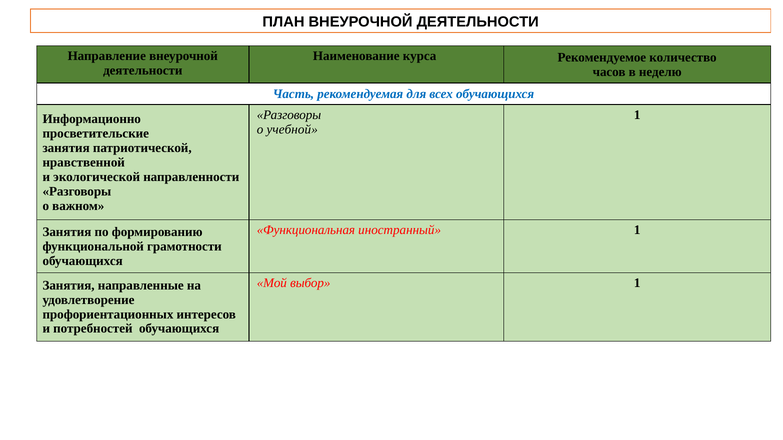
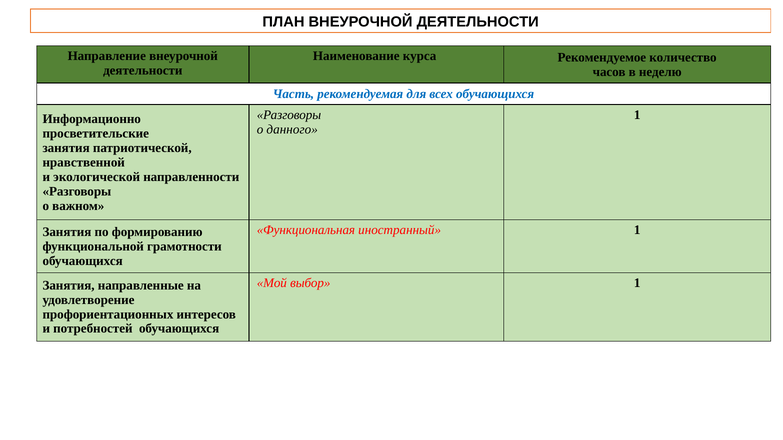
учебной: учебной -> данного
